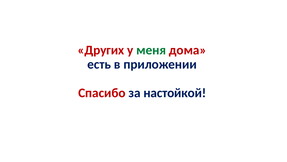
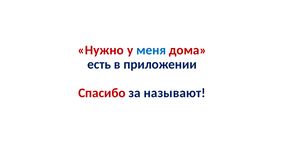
Других: Других -> Нужно
меня colour: green -> blue
настойкой: настойкой -> называют
